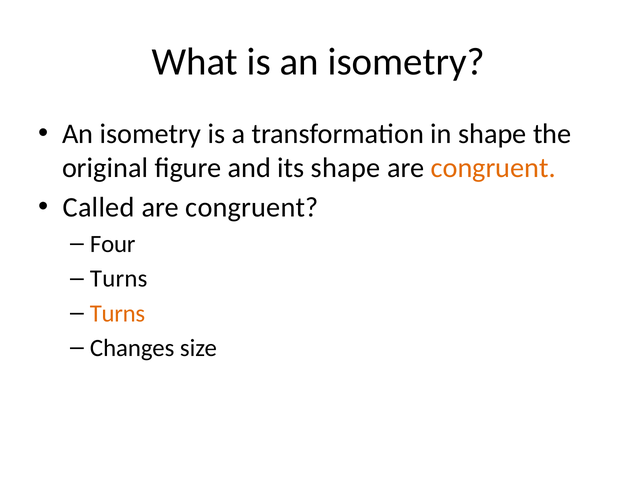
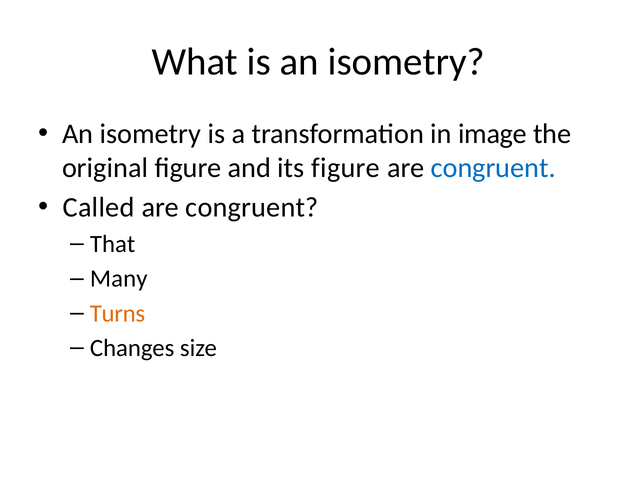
in shape: shape -> image
its shape: shape -> figure
congruent at (493, 168) colour: orange -> blue
Four: Four -> That
Turns at (119, 279): Turns -> Many
